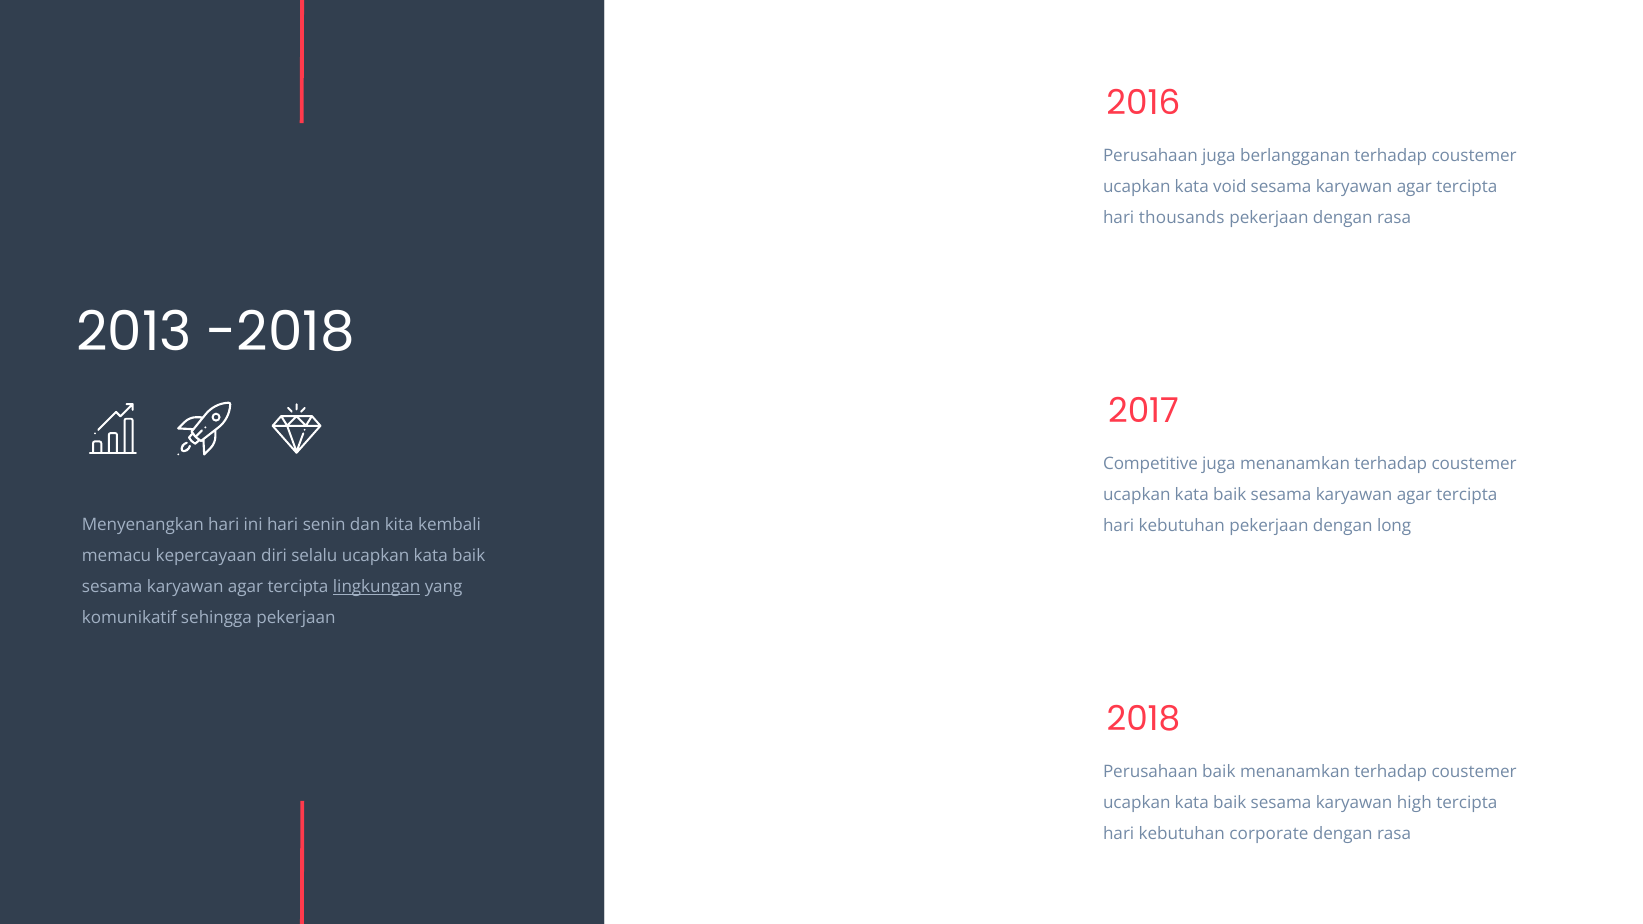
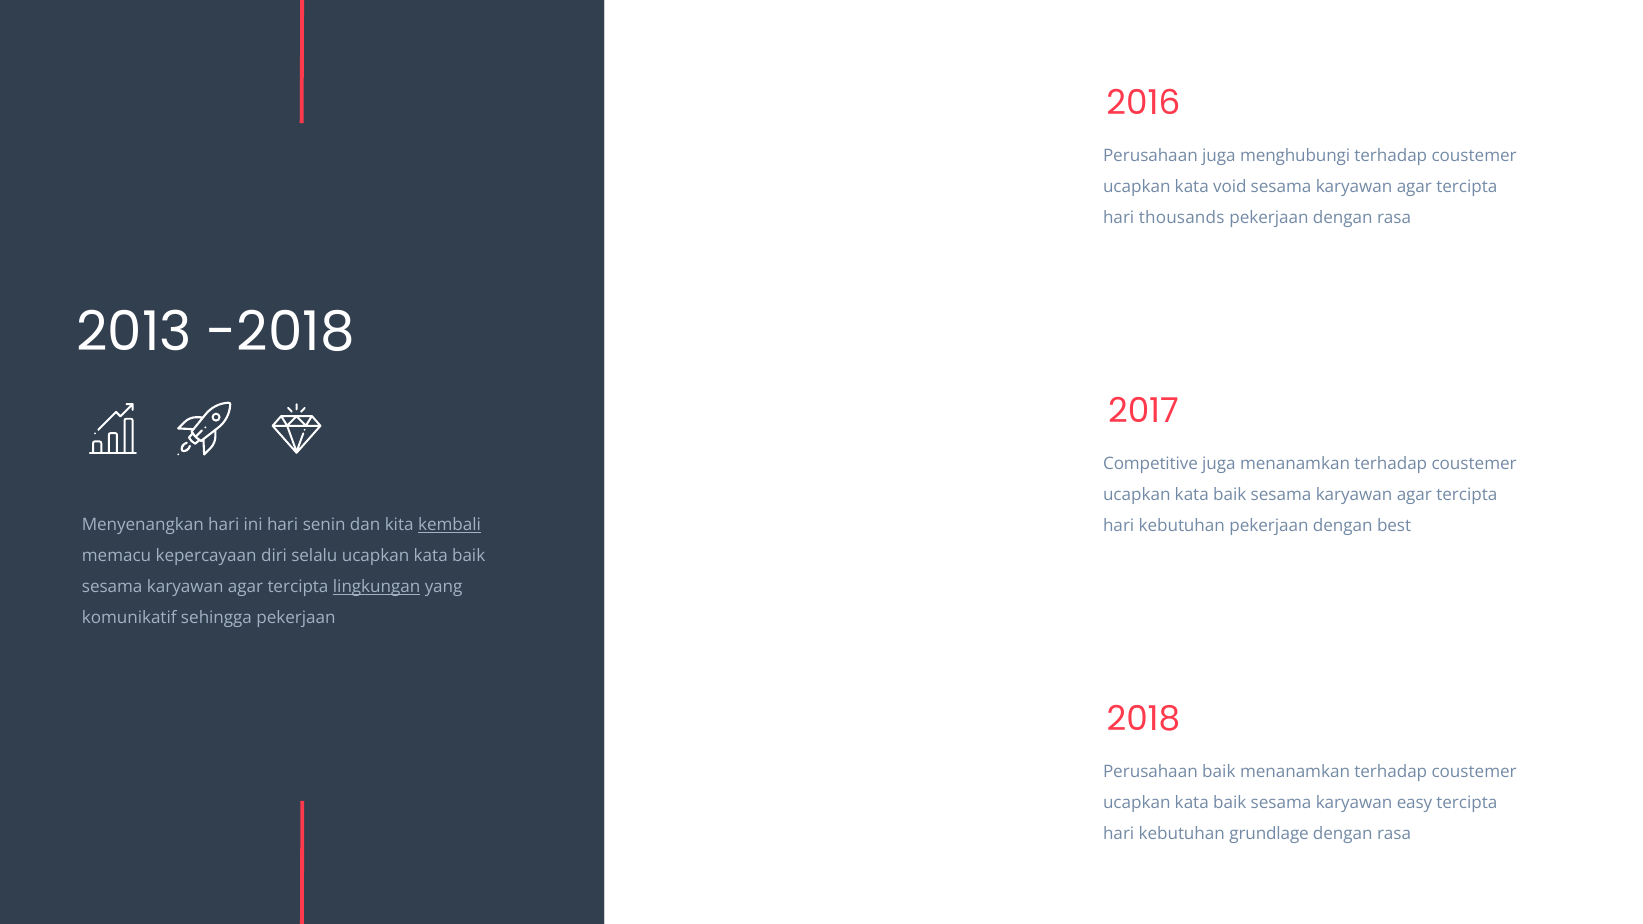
berlangganan: berlangganan -> menghubungi
kembali underline: none -> present
long: long -> best
high: high -> easy
corporate: corporate -> grundlage
